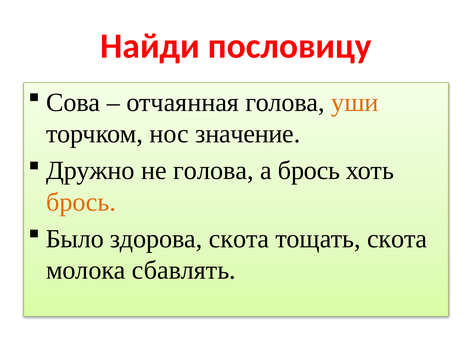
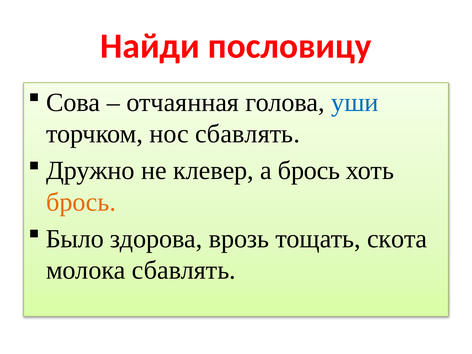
уши colour: orange -> blue
нос значение: значение -> сбавлять
не голова: голова -> клевер
здорова скота: скота -> врозь
